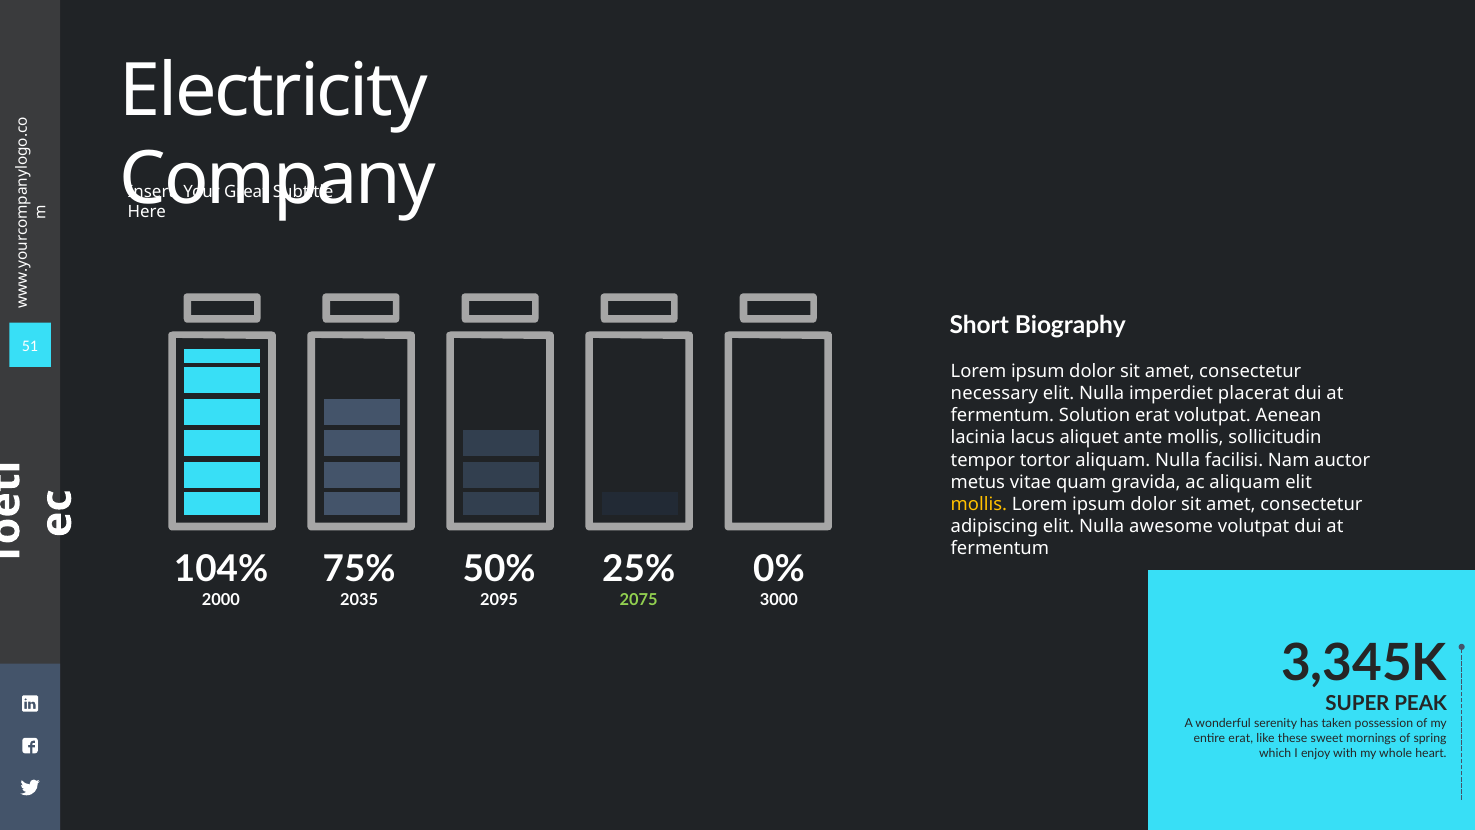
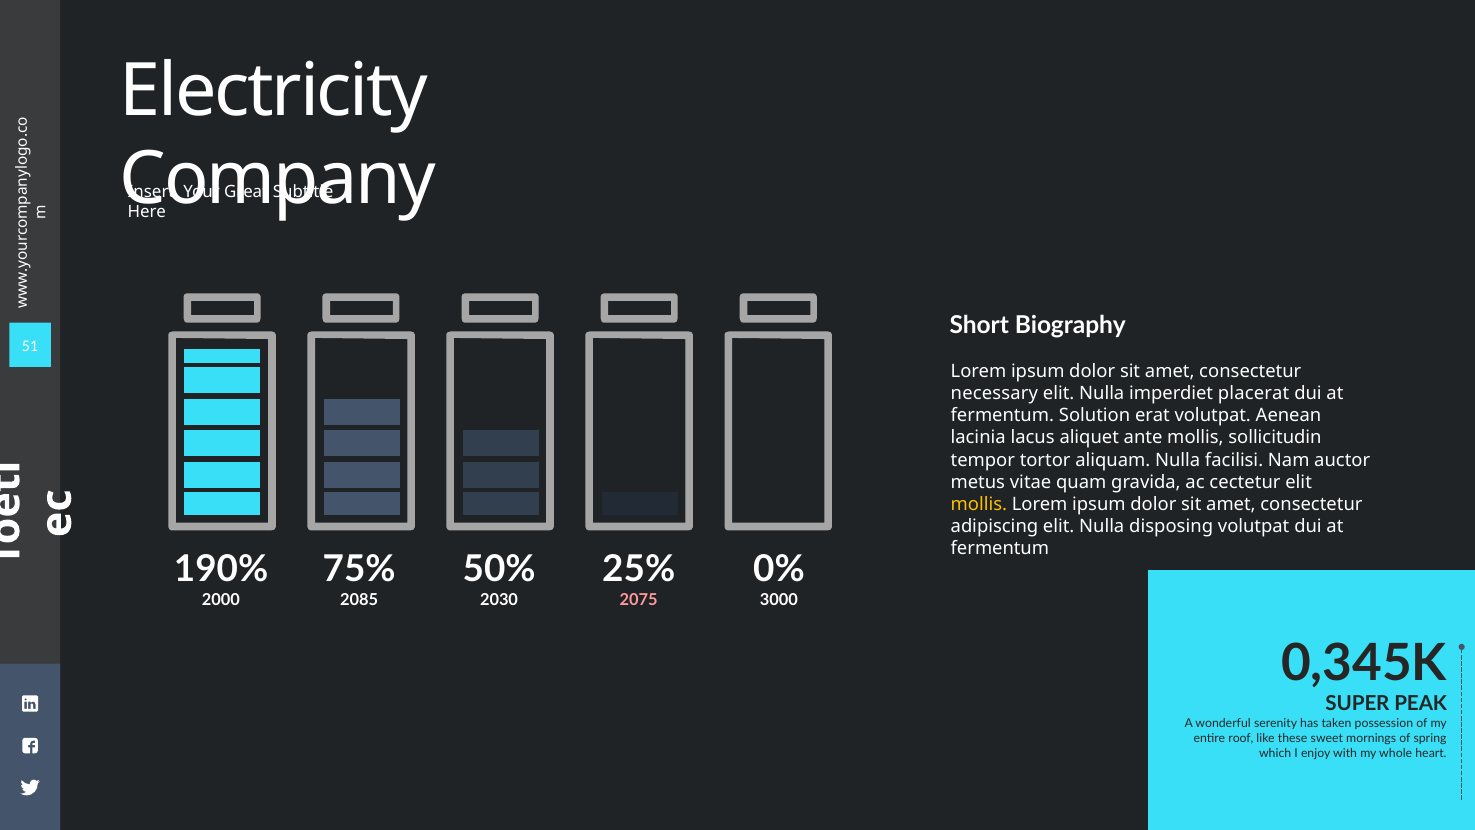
ac aliquam: aliquam -> cectetur
awesome: awesome -> disposing
104%: 104% -> 190%
2035: 2035 -> 2085
2095: 2095 -> 2030
2075 colour: light green -> pink
3,345K: 3,345K -> 0,345K
entire erat: erat -> roof
